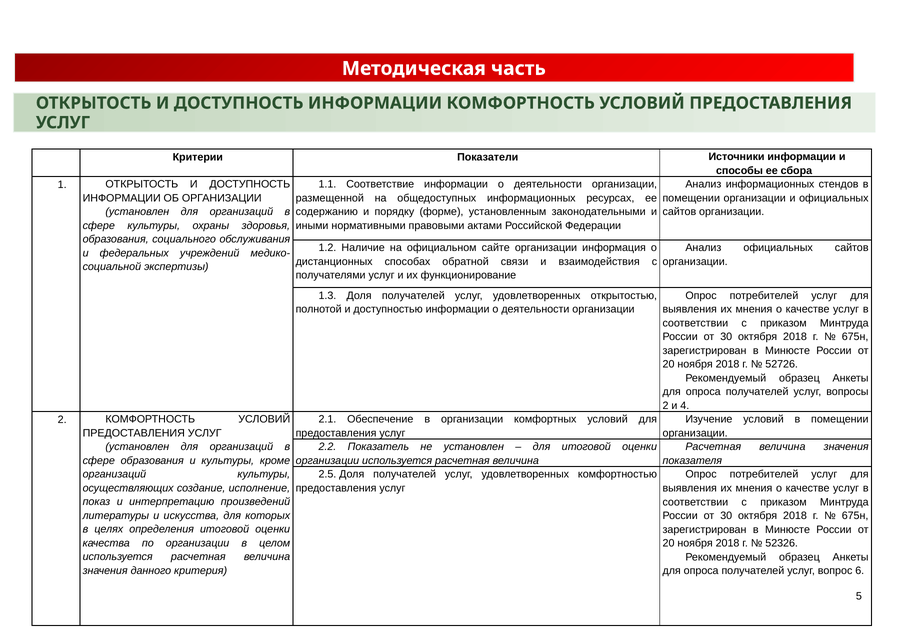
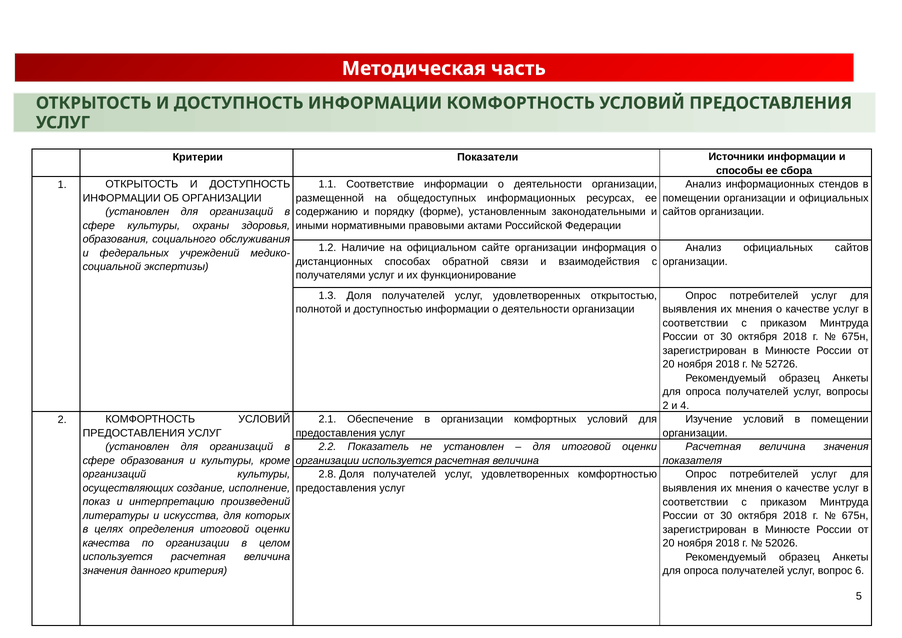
2.5: 2.5 -> 2.8
52326: 52326 -> 52026
